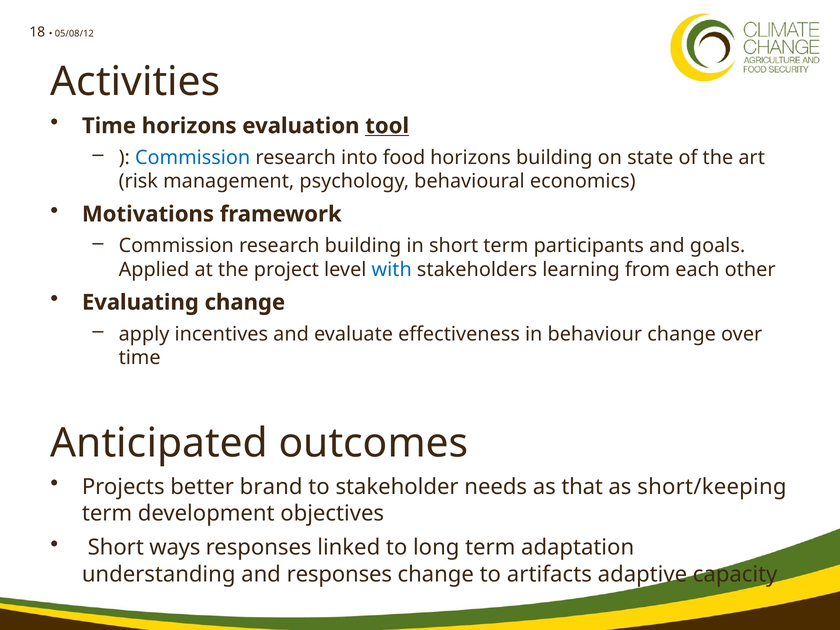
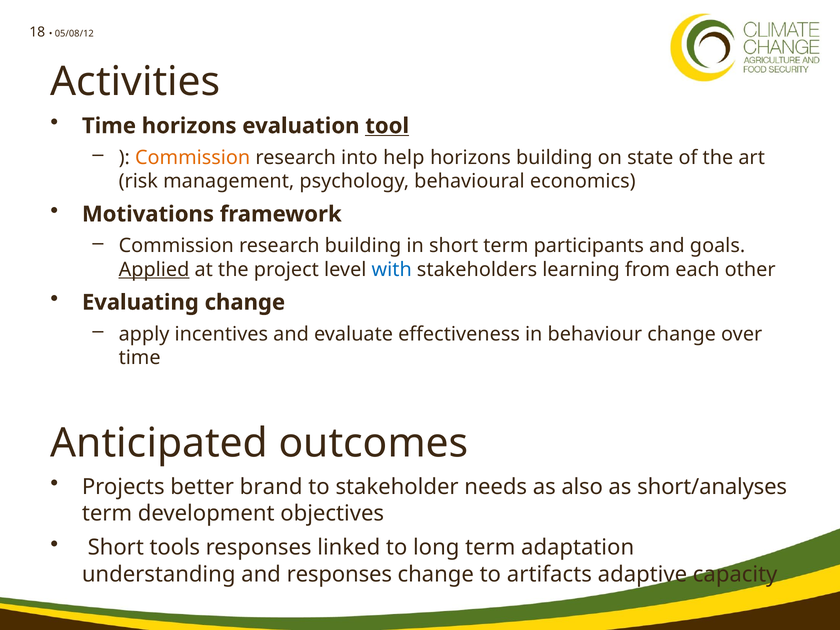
Commission at (193, 158) colour: blue -> orange
food: food -> help
Applied underline: none -> present
that: that -> also
short/keeping: short/keeping -> short/analyses
ways: ways -> tools
